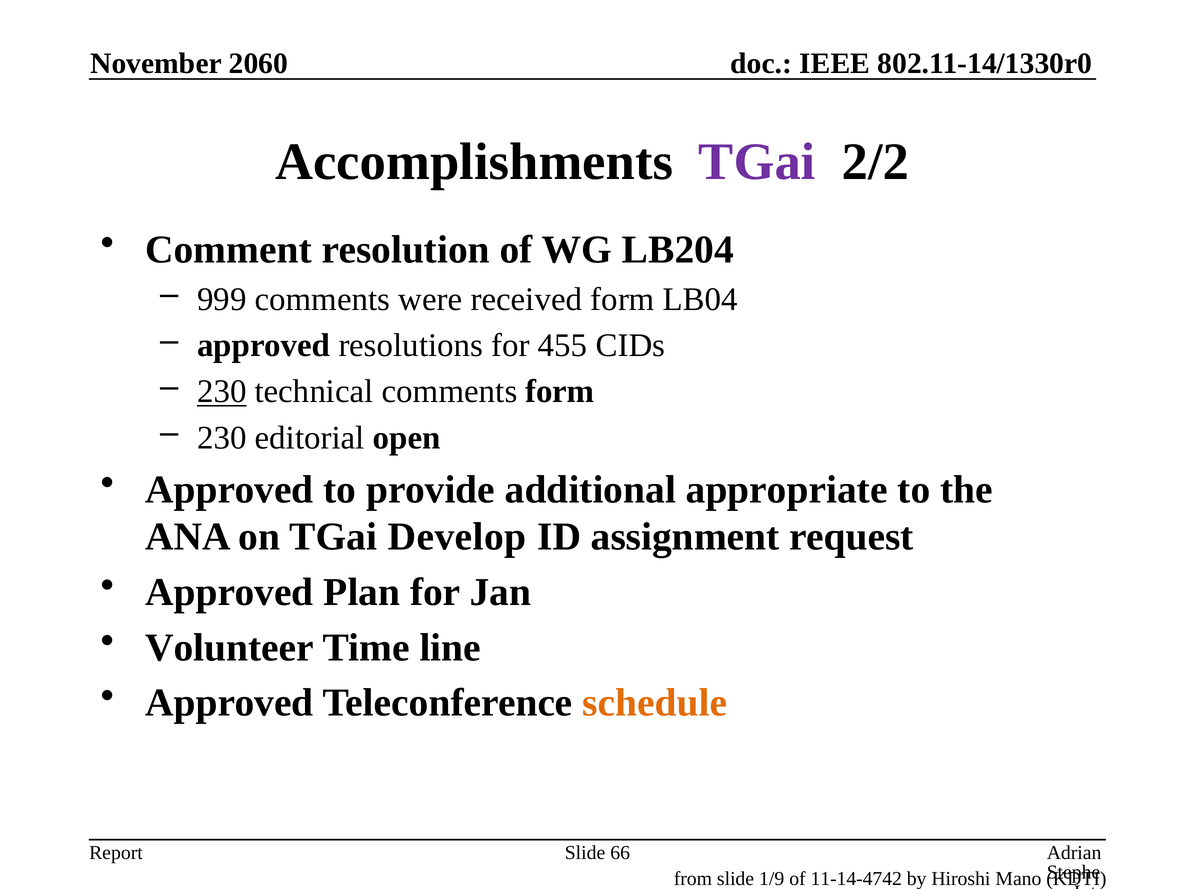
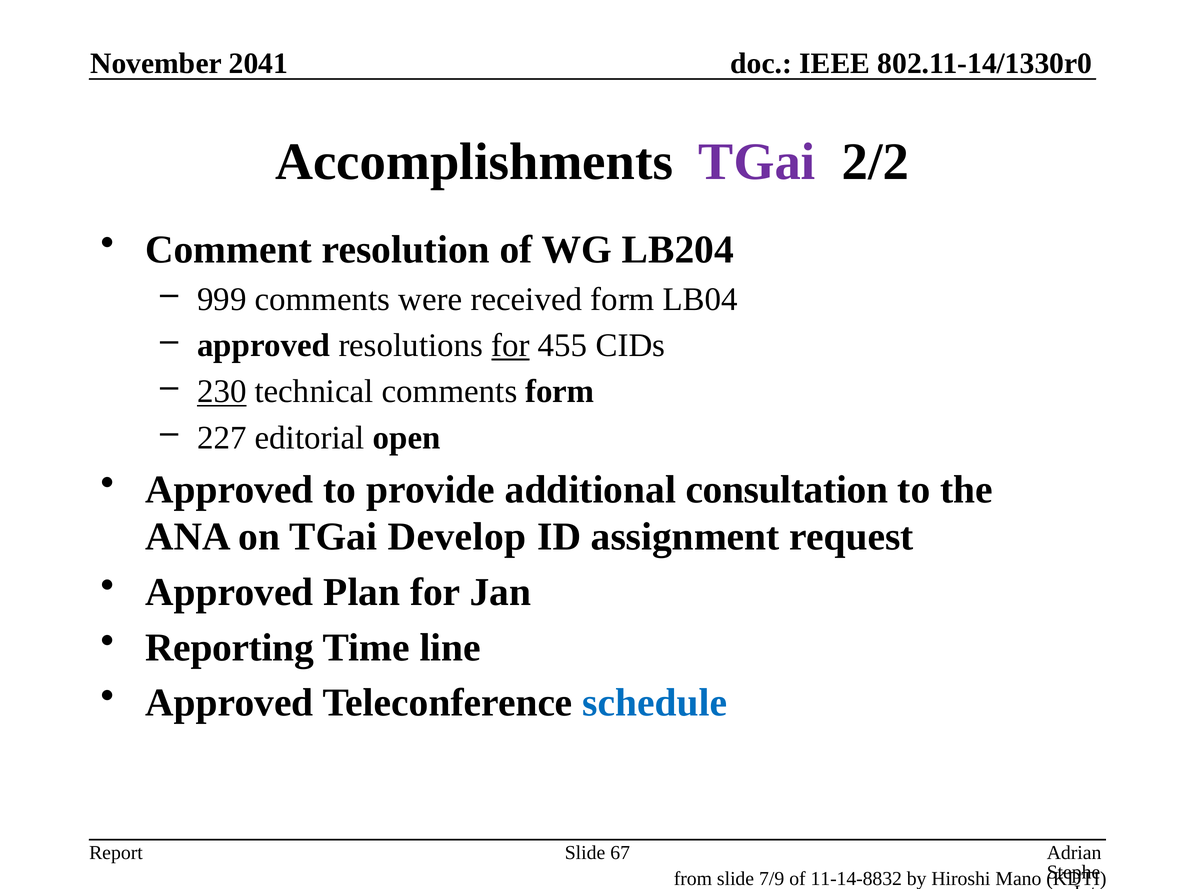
2060: 2060 -> 2041
for at (510, 345) underline: none -> present
230 at (222, 438): 230 -> 227
appropriate: appropriate -> consultation
Volunteer: Volunteer -> Reporting
schedule colour: orange -> blue
66: 66 -> 67
1/9: 1/9 -> 7/9
11-14-4742: 11-14-4742 -> 11-14-8832
